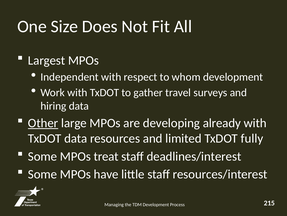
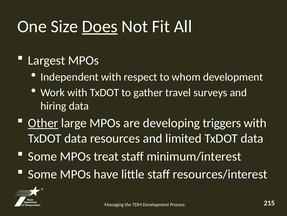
Does underline: none -> present
already: already -> triggers
limited TxDOT fully: fully -> data
deadlines/interest: deadlines/interest -> minimum/interest
